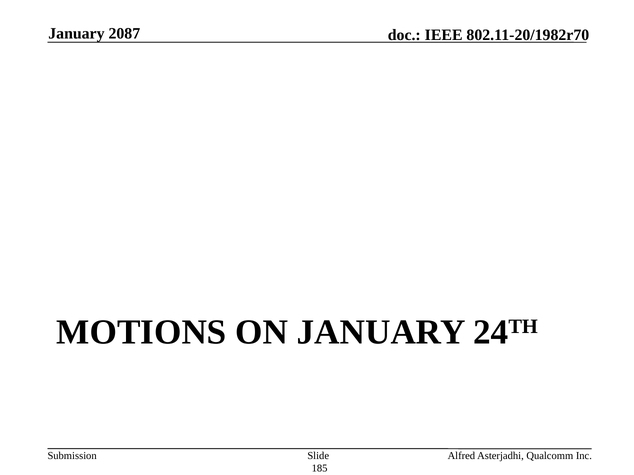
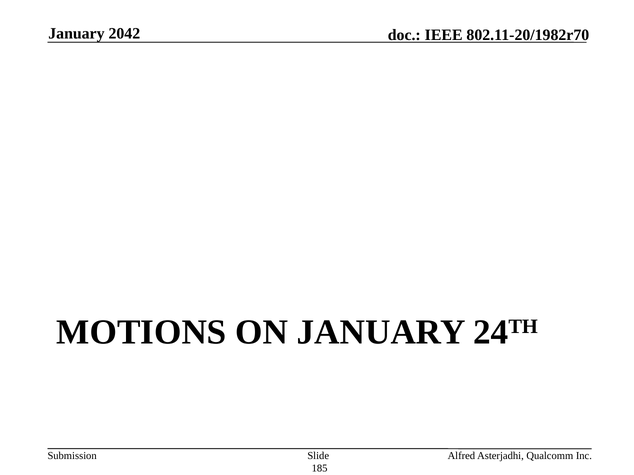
2087: 2087 -> 2042
